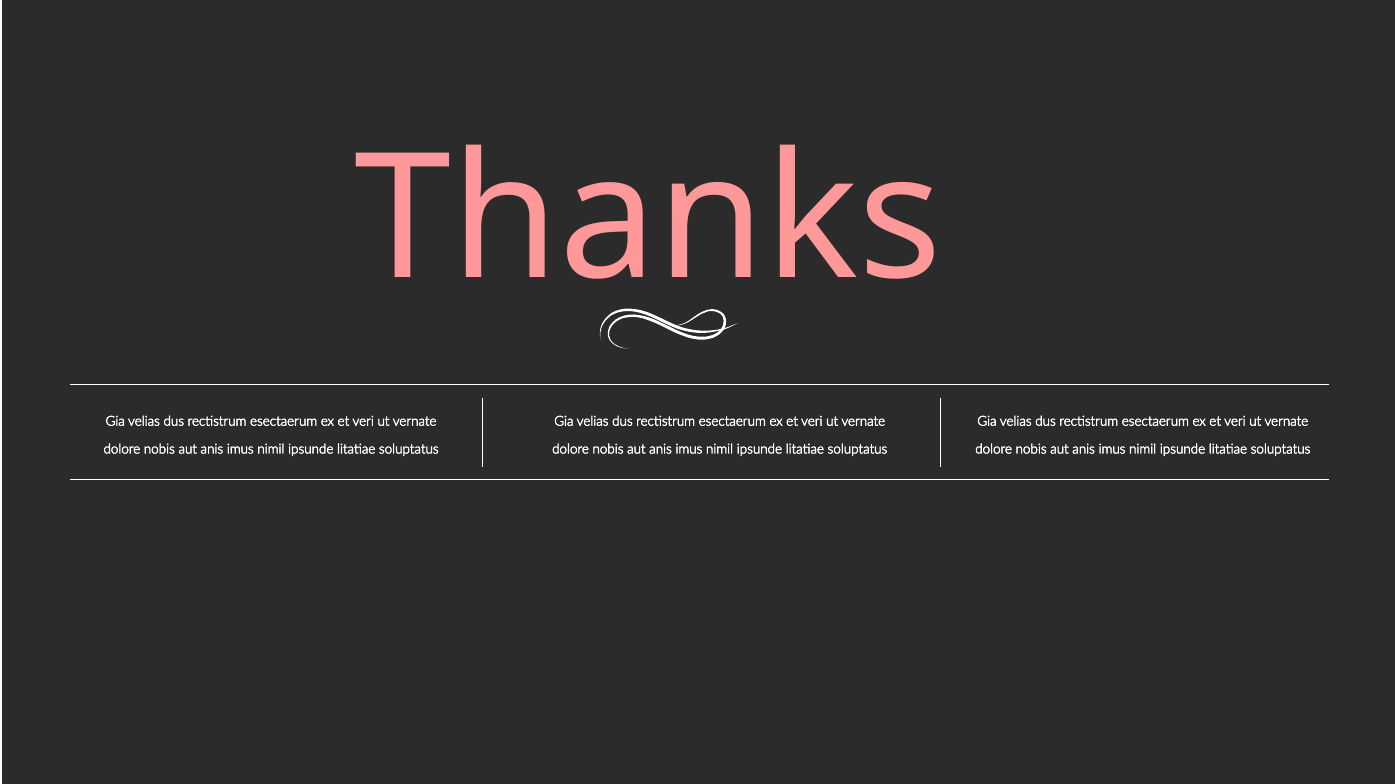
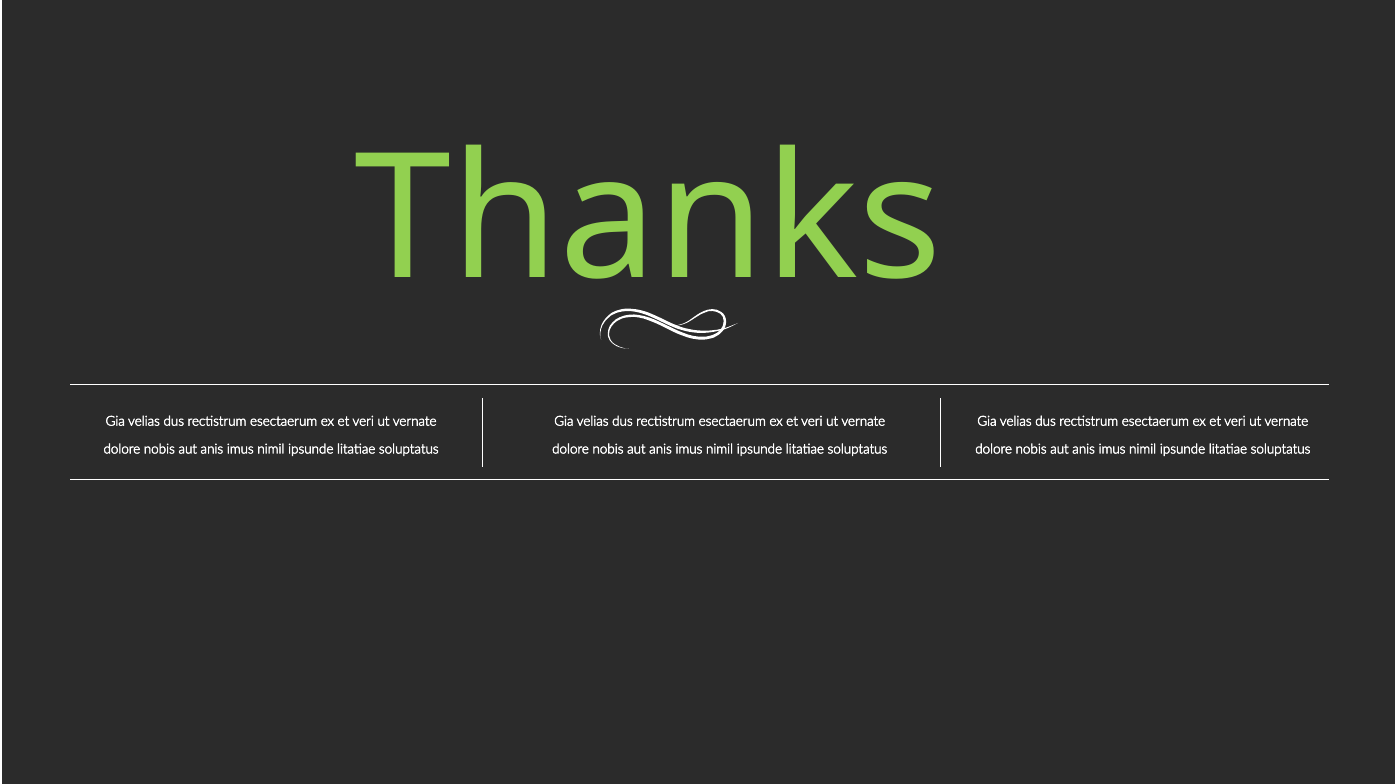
Thanks colour: pink -> light green
